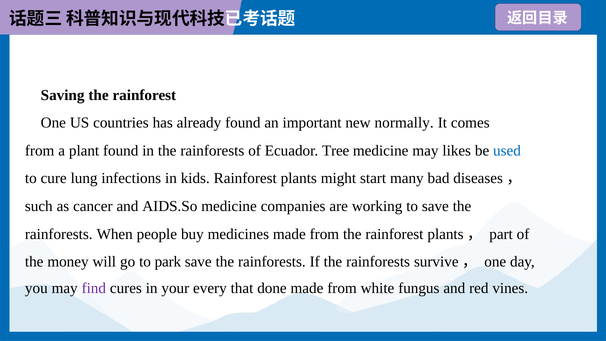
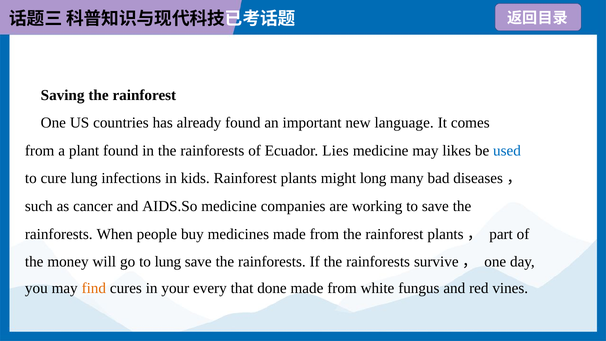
normally: normally -> language
Tree: Tree -> Lies
start: start -> long
to park: park -> lung
find colour: purple -> orange
